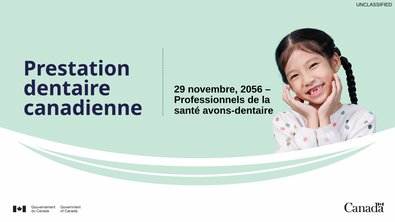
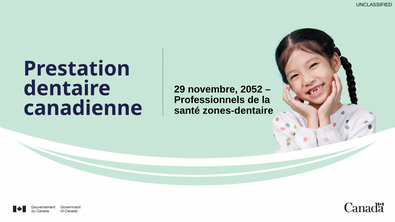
2056: 2056 -> 2052
avons-dentaire: avons-dentaire -> zones-dentaire
